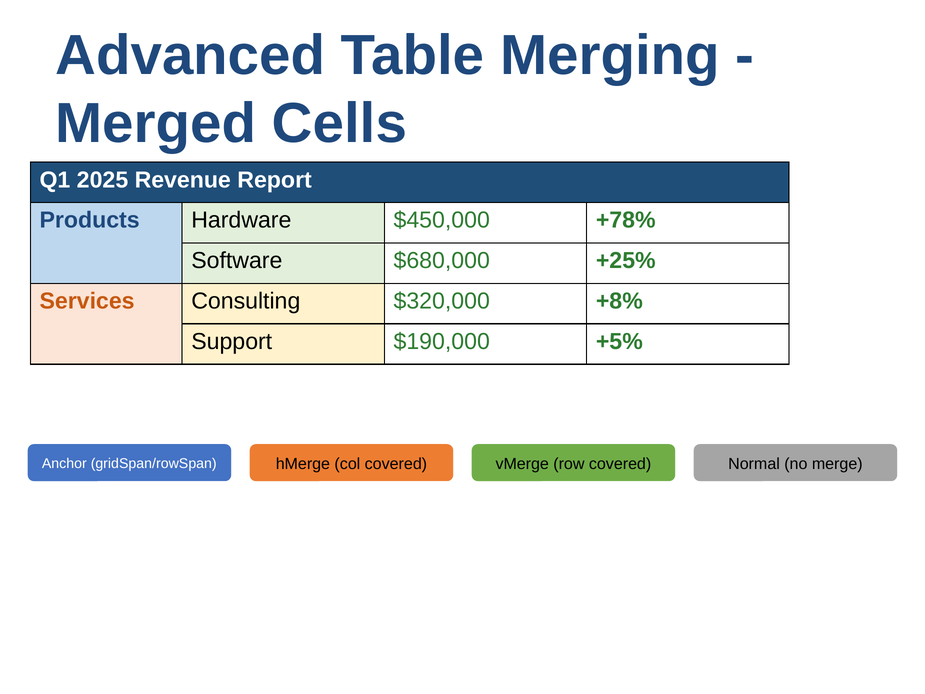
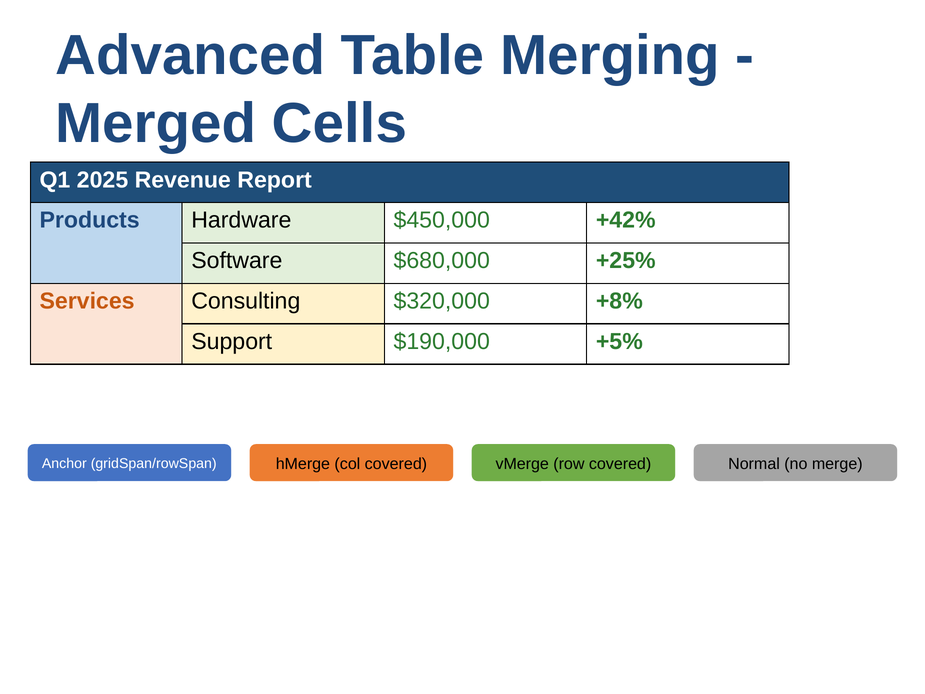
+78%: +78% -> +42%
